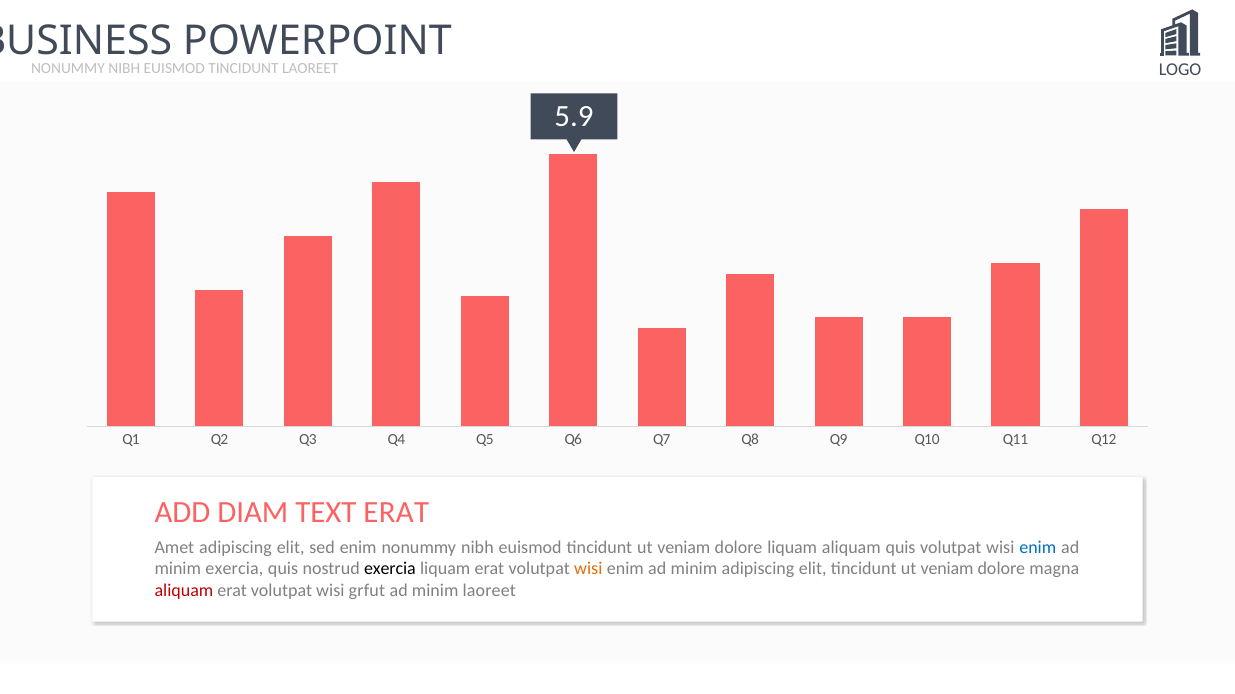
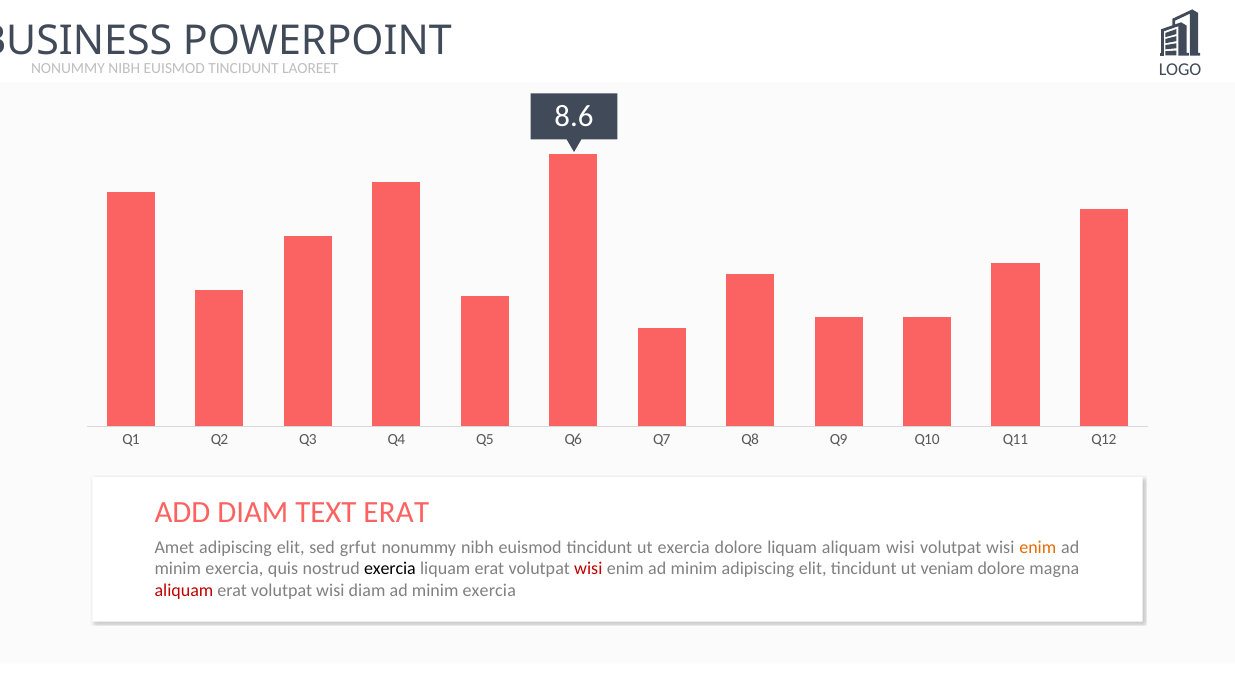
5.9: 5.9 -> 8.6
sed enim: enim -> grfut
euismod tincidunt ut veniam: veniam -> exercia
aliquam quis: quis -> wisi
enim at (1038, 548) colour: blue -> orange
wisi at (588, 569) colour: orange -> red
wisi grfut: grfut -> diam
laoreet at (489, 591): laoreet -> exercia
